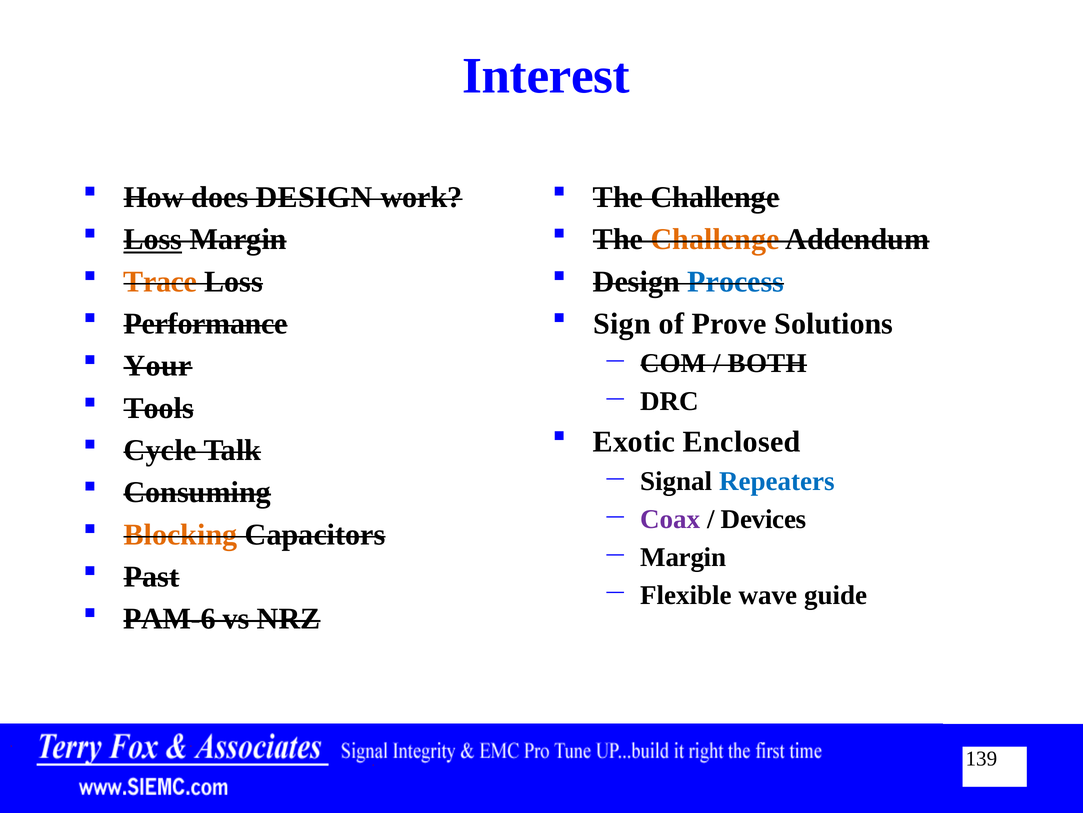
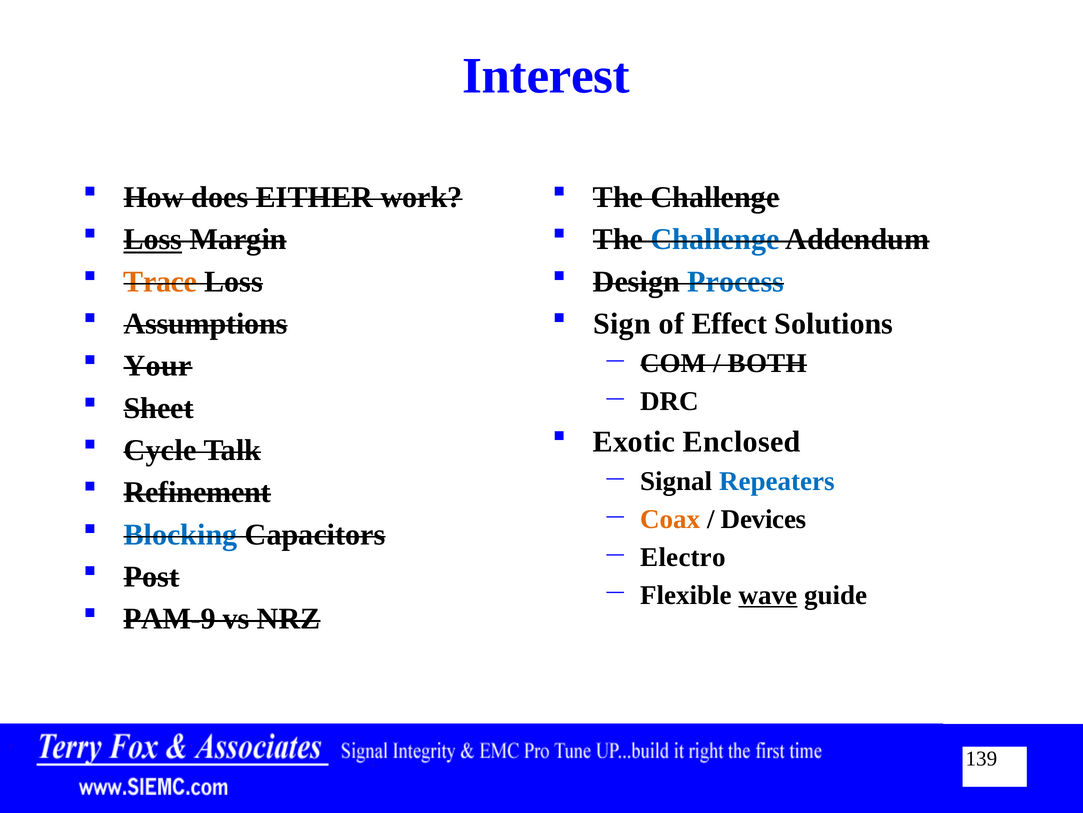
does DESIGN: DESIGN -> EITHER
Challenge at (715, 239) colour: orange -> blue
Performance: Performance -> Assumptions
Prove: Prove -> Effect
Tools: Tools -> Sheet
Consuming: Consuming -> Refinement
Coax colour: purple -> orange
Blocking colour: orange -> blue
Margin at (683, 557): Margin -> Electro
Past: Past -> Post
wave underline: none -> present
PAM-6: PAM-6 -> PAM-9
